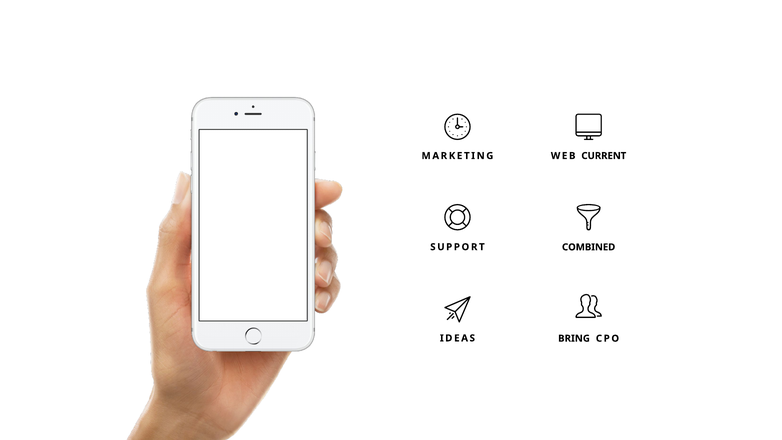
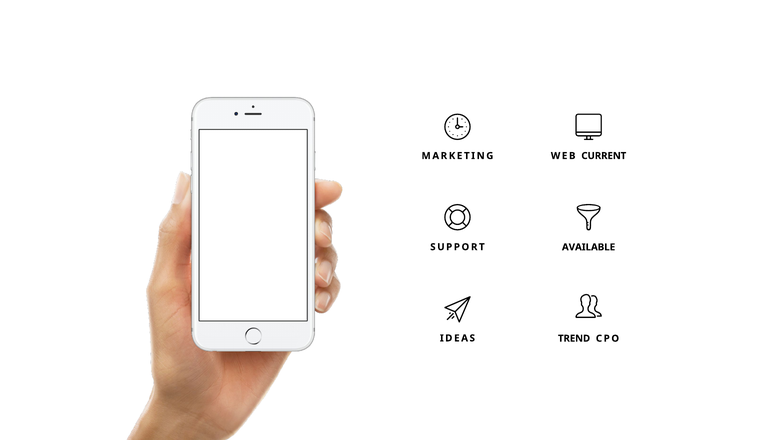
COMBINED: COMBINED -> AVAILABLE
BRING: BRING -> TREND
